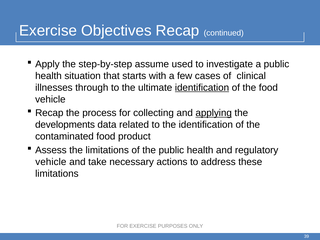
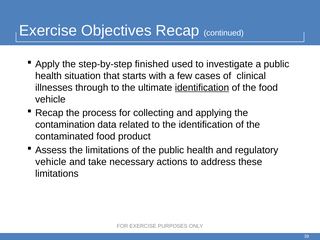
assume: assume -> finished
applying underline: present -> none
developments: developments -> contamination
